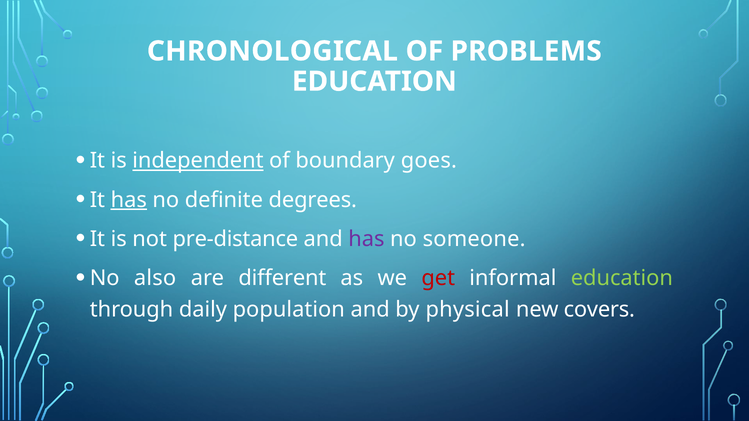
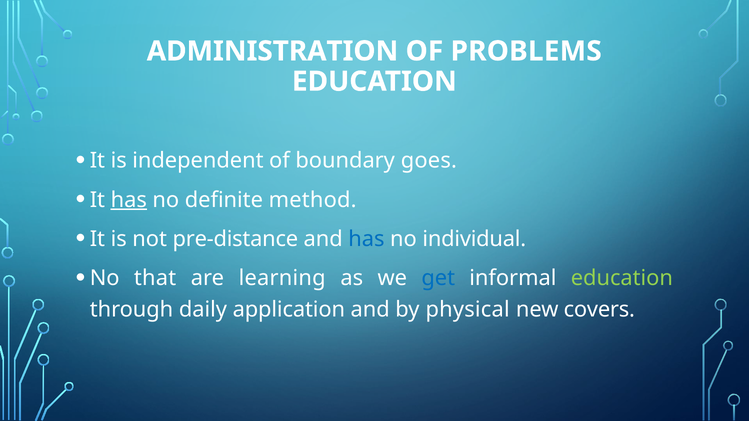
CHRONOLOGICAL: CHRONOLOGICAL -> ADMINISTRATION
independent underline: present -> none
degrees: degrees -> method
has at (366, 239) colour: purple -> blue
someone: someone -> individual
also: also -> that
different: different -> learning
get colour: red -> blue
population: population -> application
